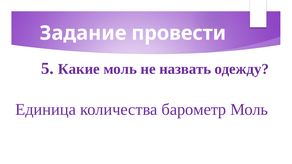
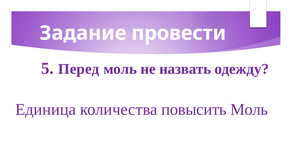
Какие: Какие -> Перед
барометр: барометр -> повысить
